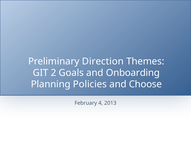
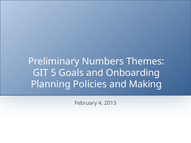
Direction: Direction -> Numbers
2: 2 -> 5
Choose: Choose -> Making
